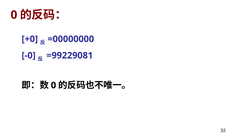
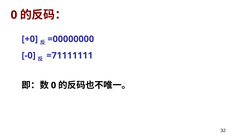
=99229081: =99229081 -> =71111111
